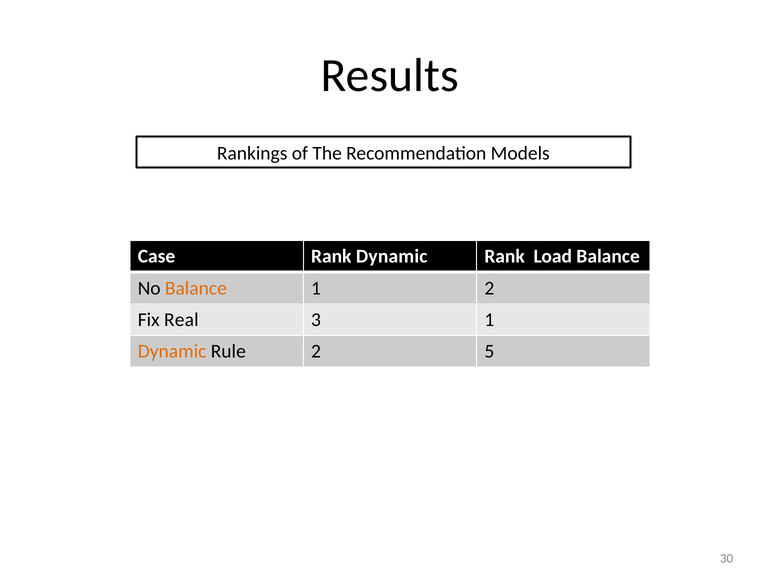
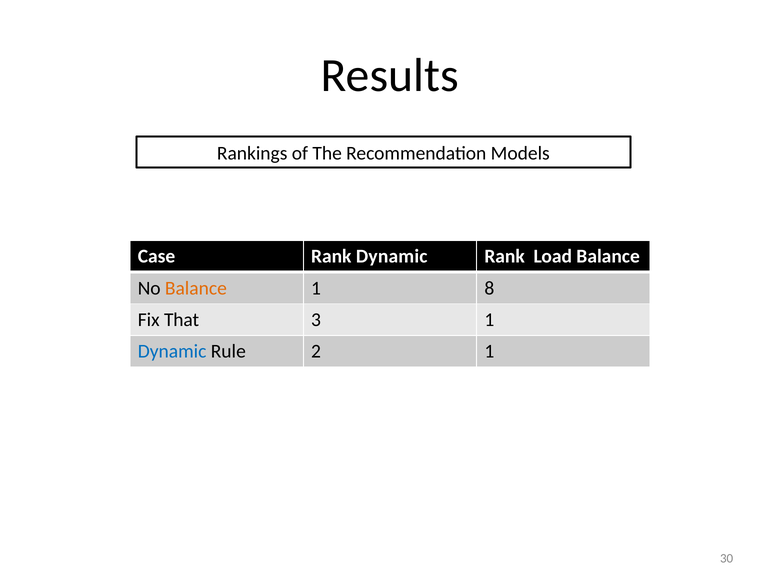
1 2: 2 -> 8
Real: Real -> That
Dynamic at (172, 351) colour: orange -> blue
2 5: 5 -> 1
